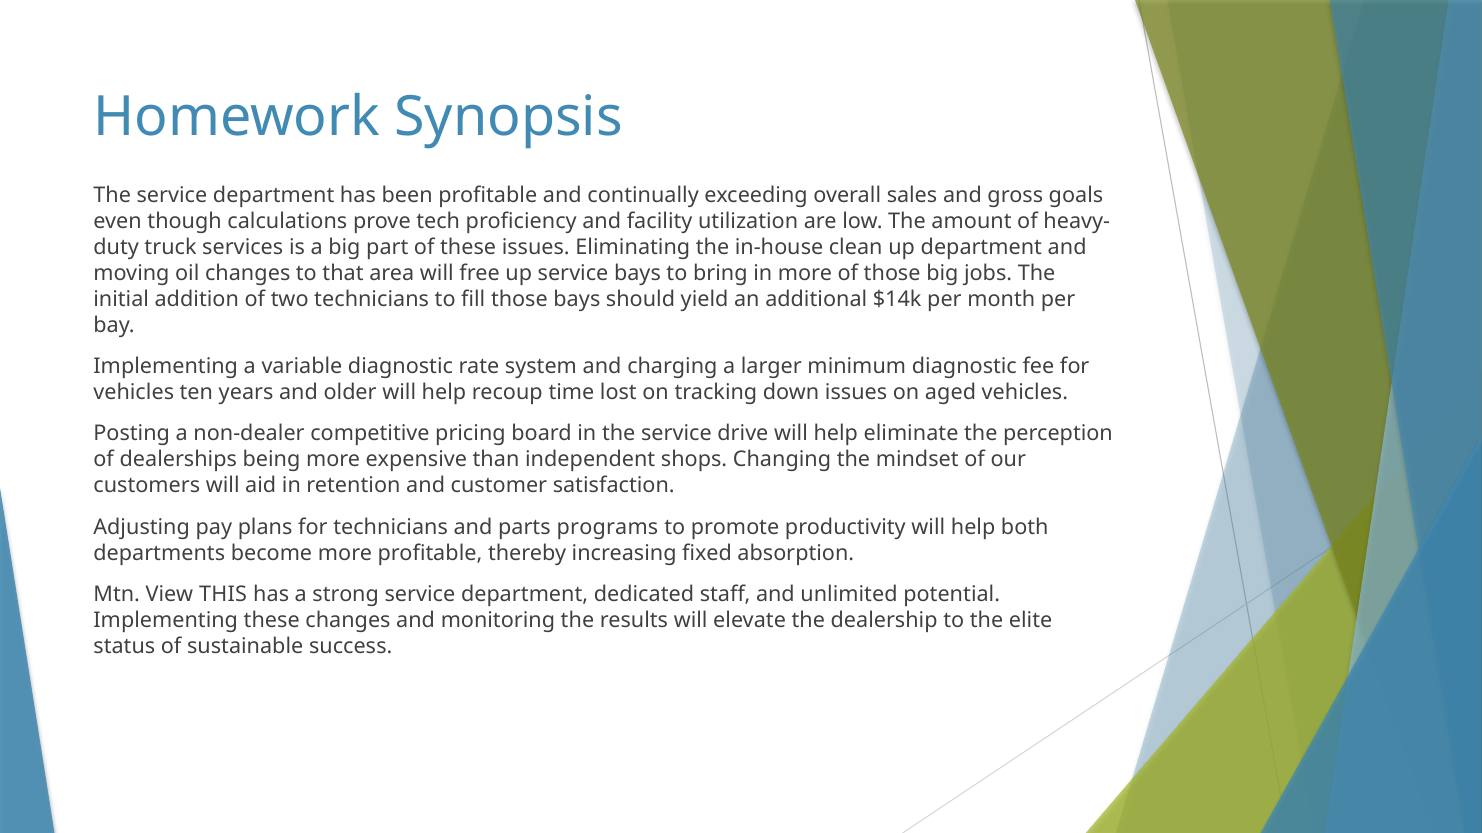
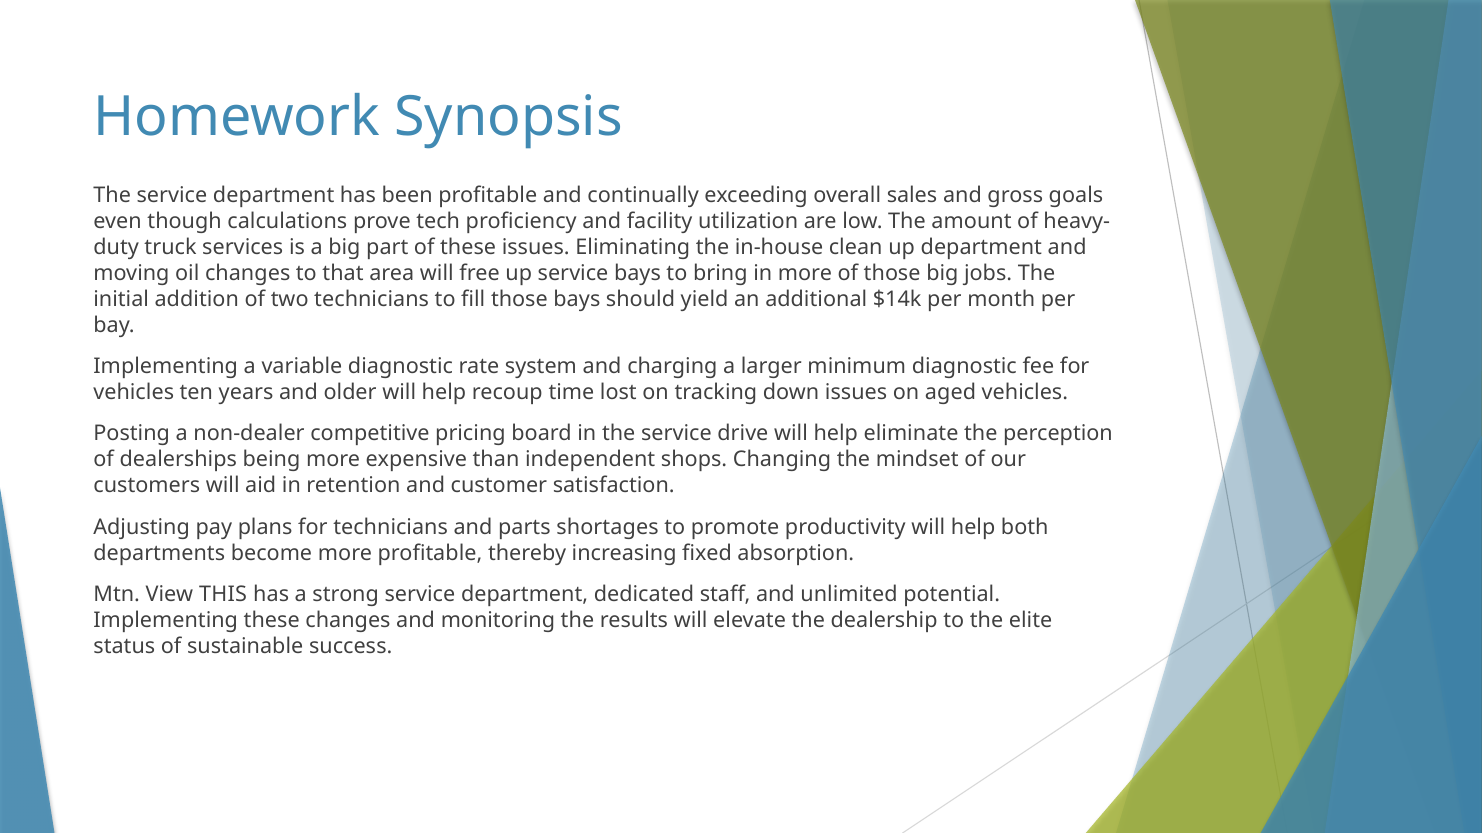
programs: programs -> shortages
